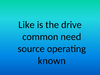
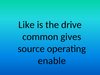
need: need -> gives
known: known -> enable
